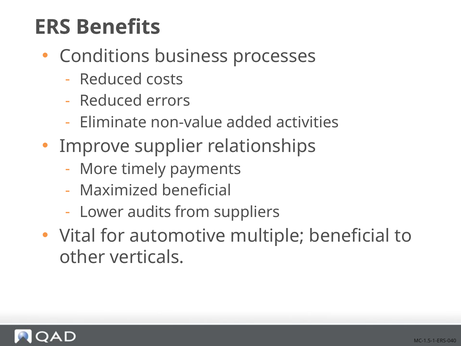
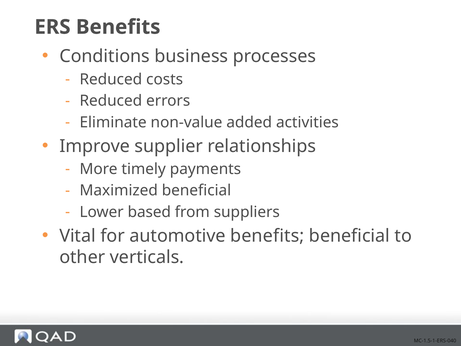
audits: audits -> based
automotive multiple: multiple -> benefits
